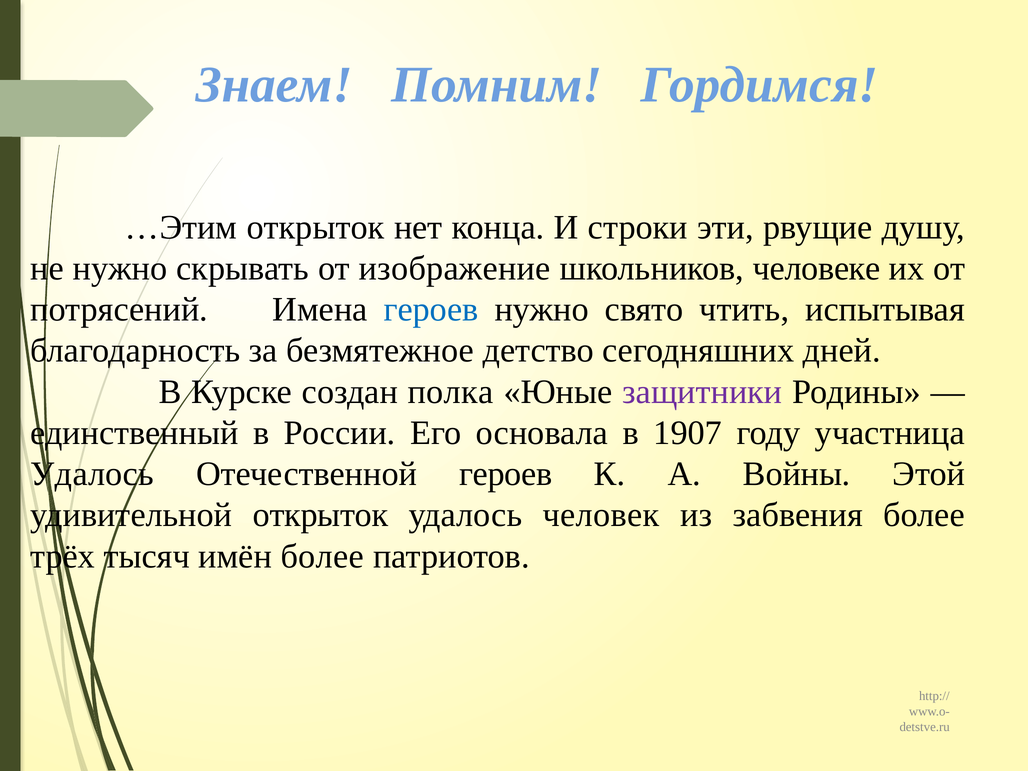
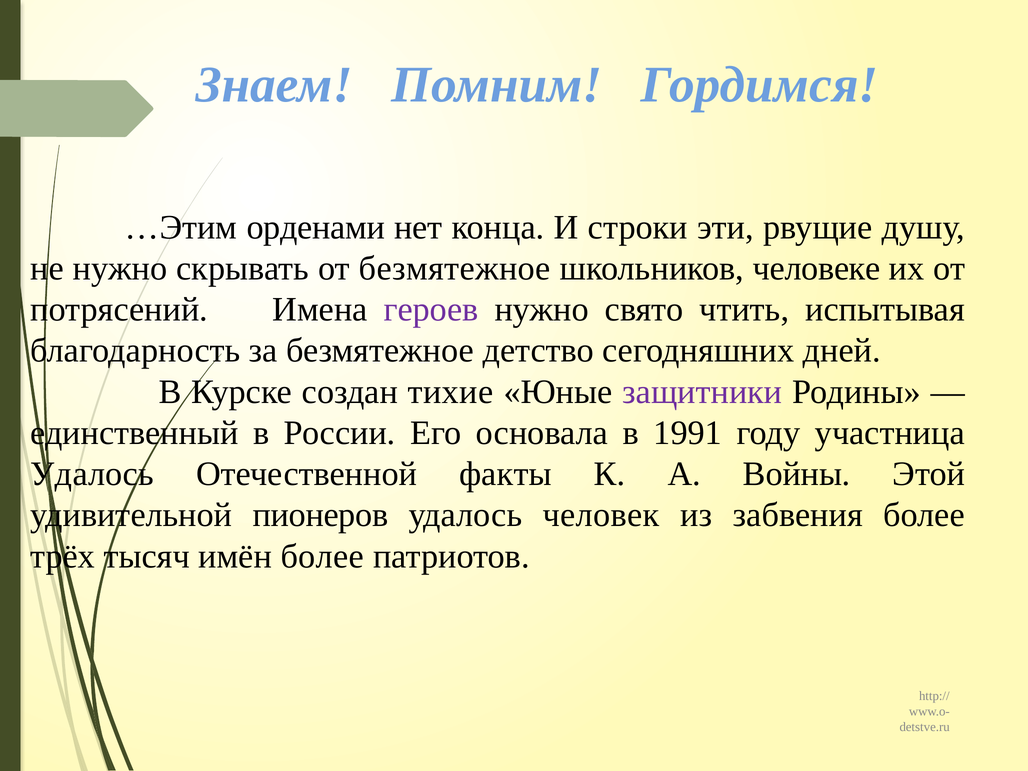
…Этим открыток: открыток -> орденами
от изображение: изображение -> безмятежное
героев at (431, 310) colour: blue -> purple
полка: полка -> тихие
1907: 1907 -> 1991
Отечественной героев: героев -> факты
удивительной открыток: открыток -> пионеров
